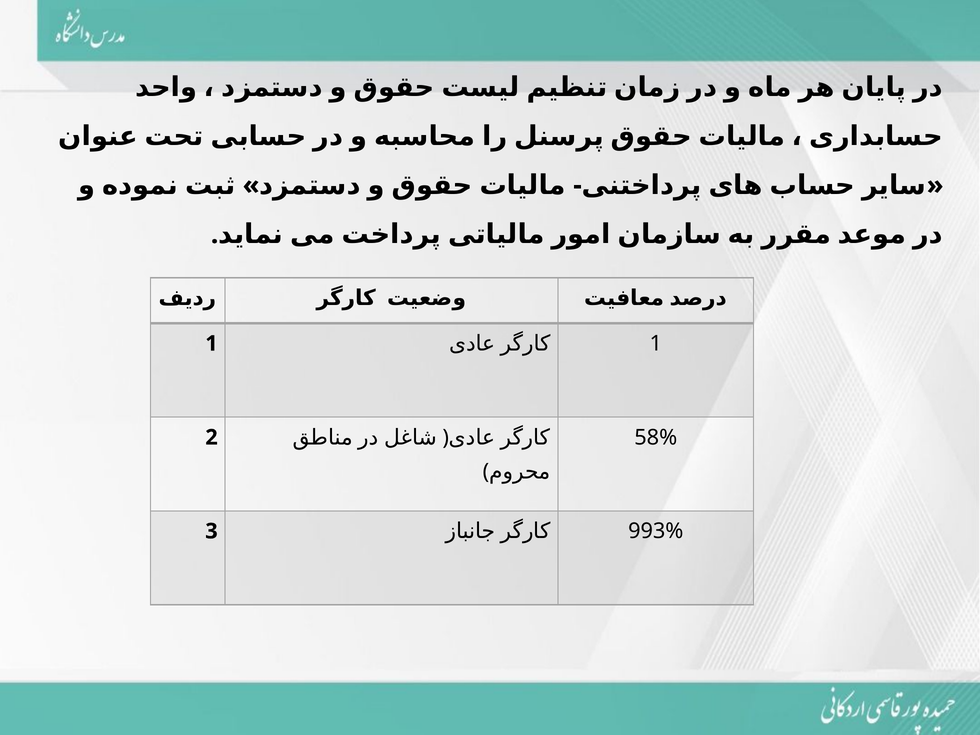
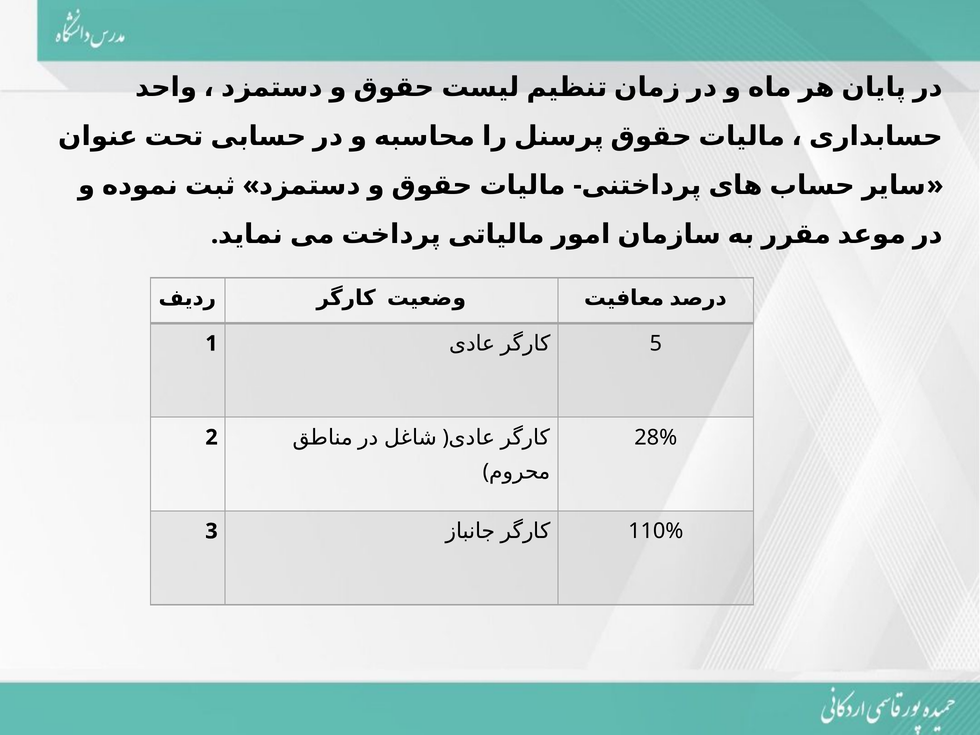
1 at (656, 343): 1 -> 5
58%: 58% -> 28%
993%: 993% -> 110%
